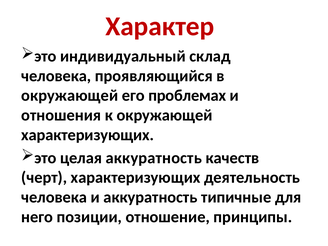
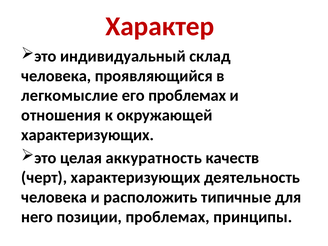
окружающей at (70, 96): окружающей -> легкомыслие
и аккуратность: аккуратность -> расположить
позиции отношение: отношение -> проблемах
